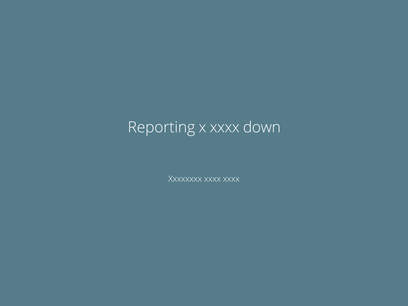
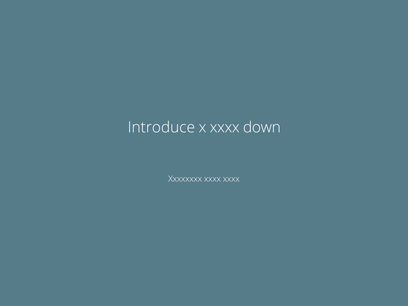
Reporting: Reporting -> Introduce
